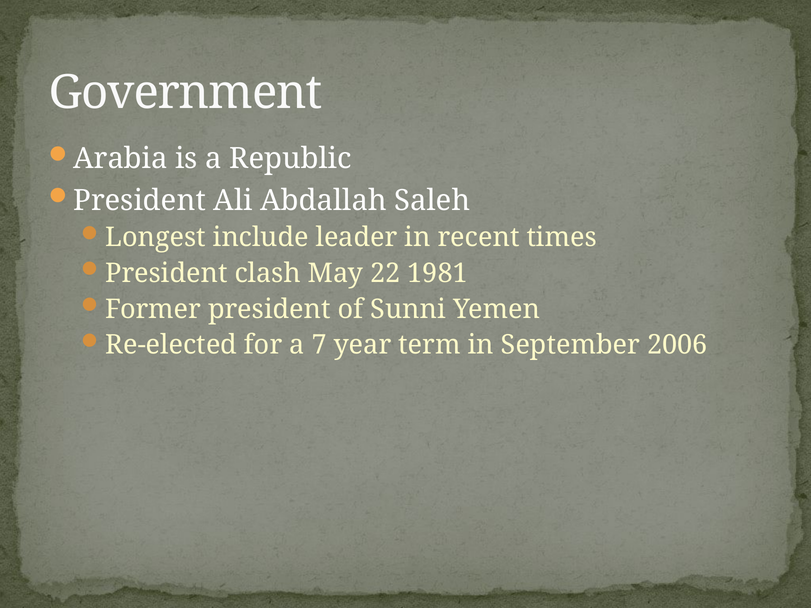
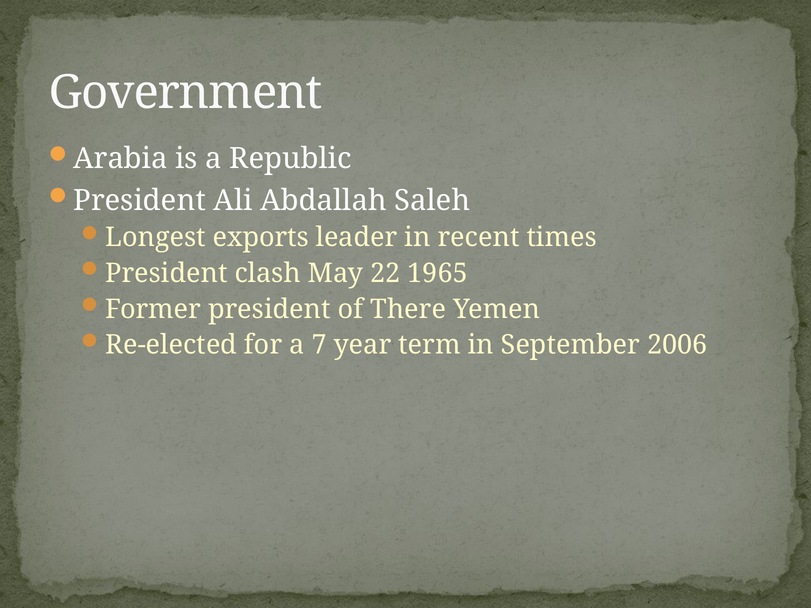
include: include -> exports
1981: 1981 -> 1965
Sunni: Sunni -> There
